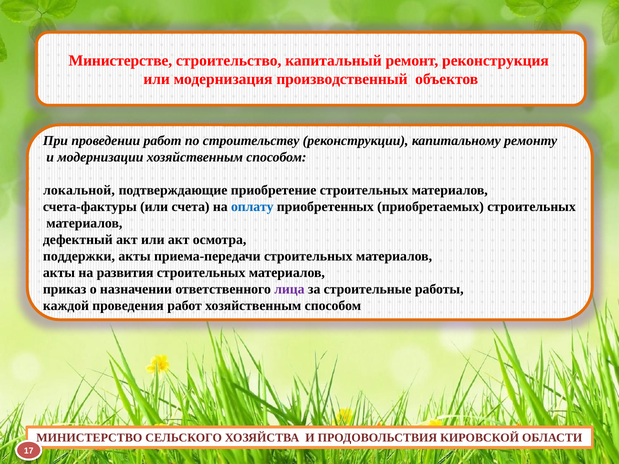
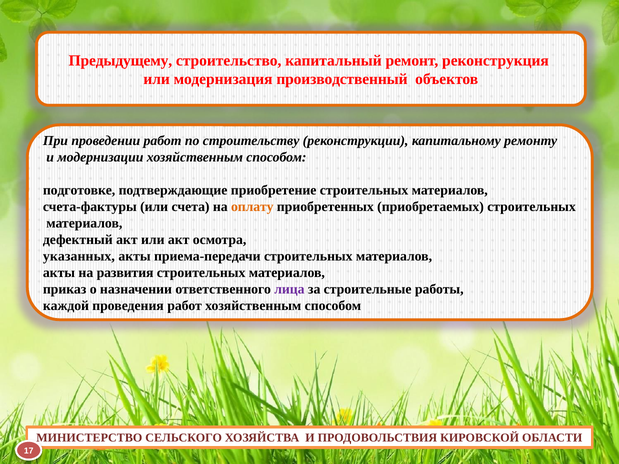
Министерстве: Министерстве -> Предыдущему
локальной: локальной -> подготовке
оплату colour: blue -> orange
поддержки: поддержки -> указанных
